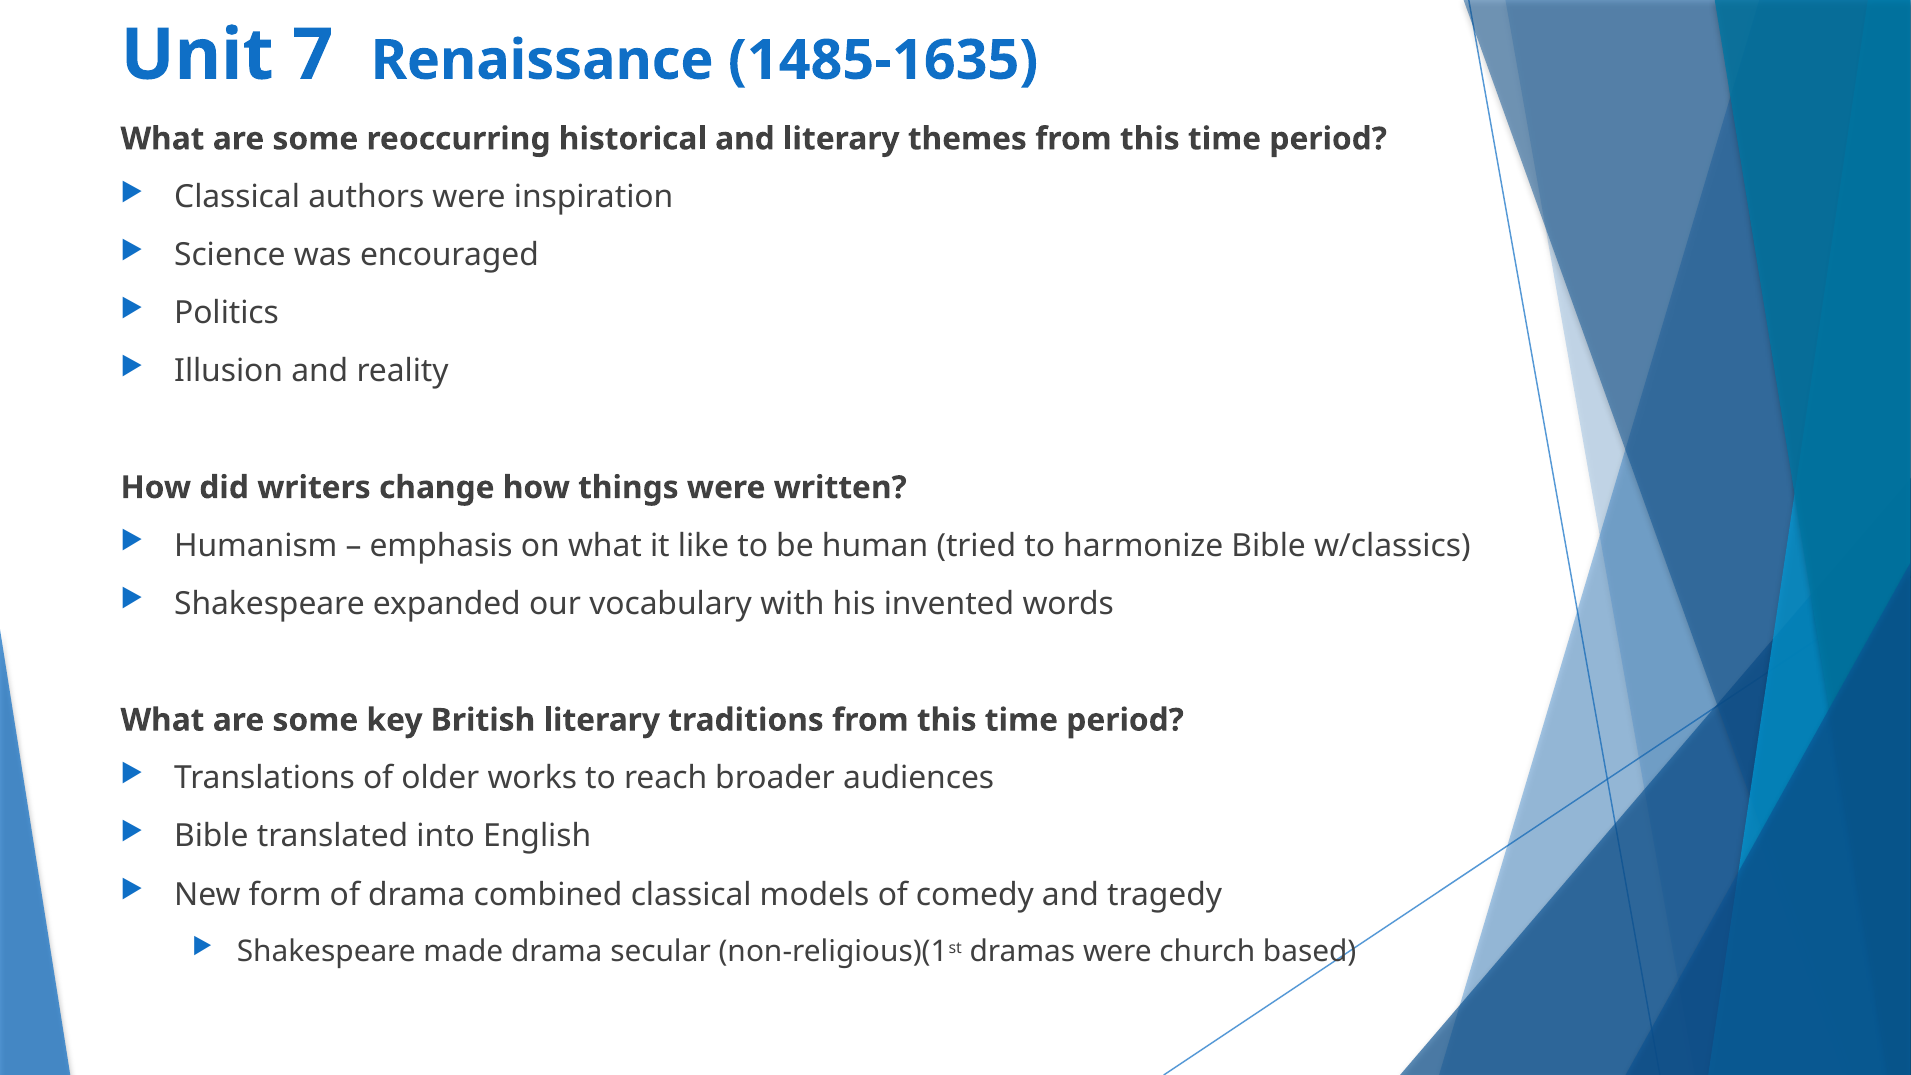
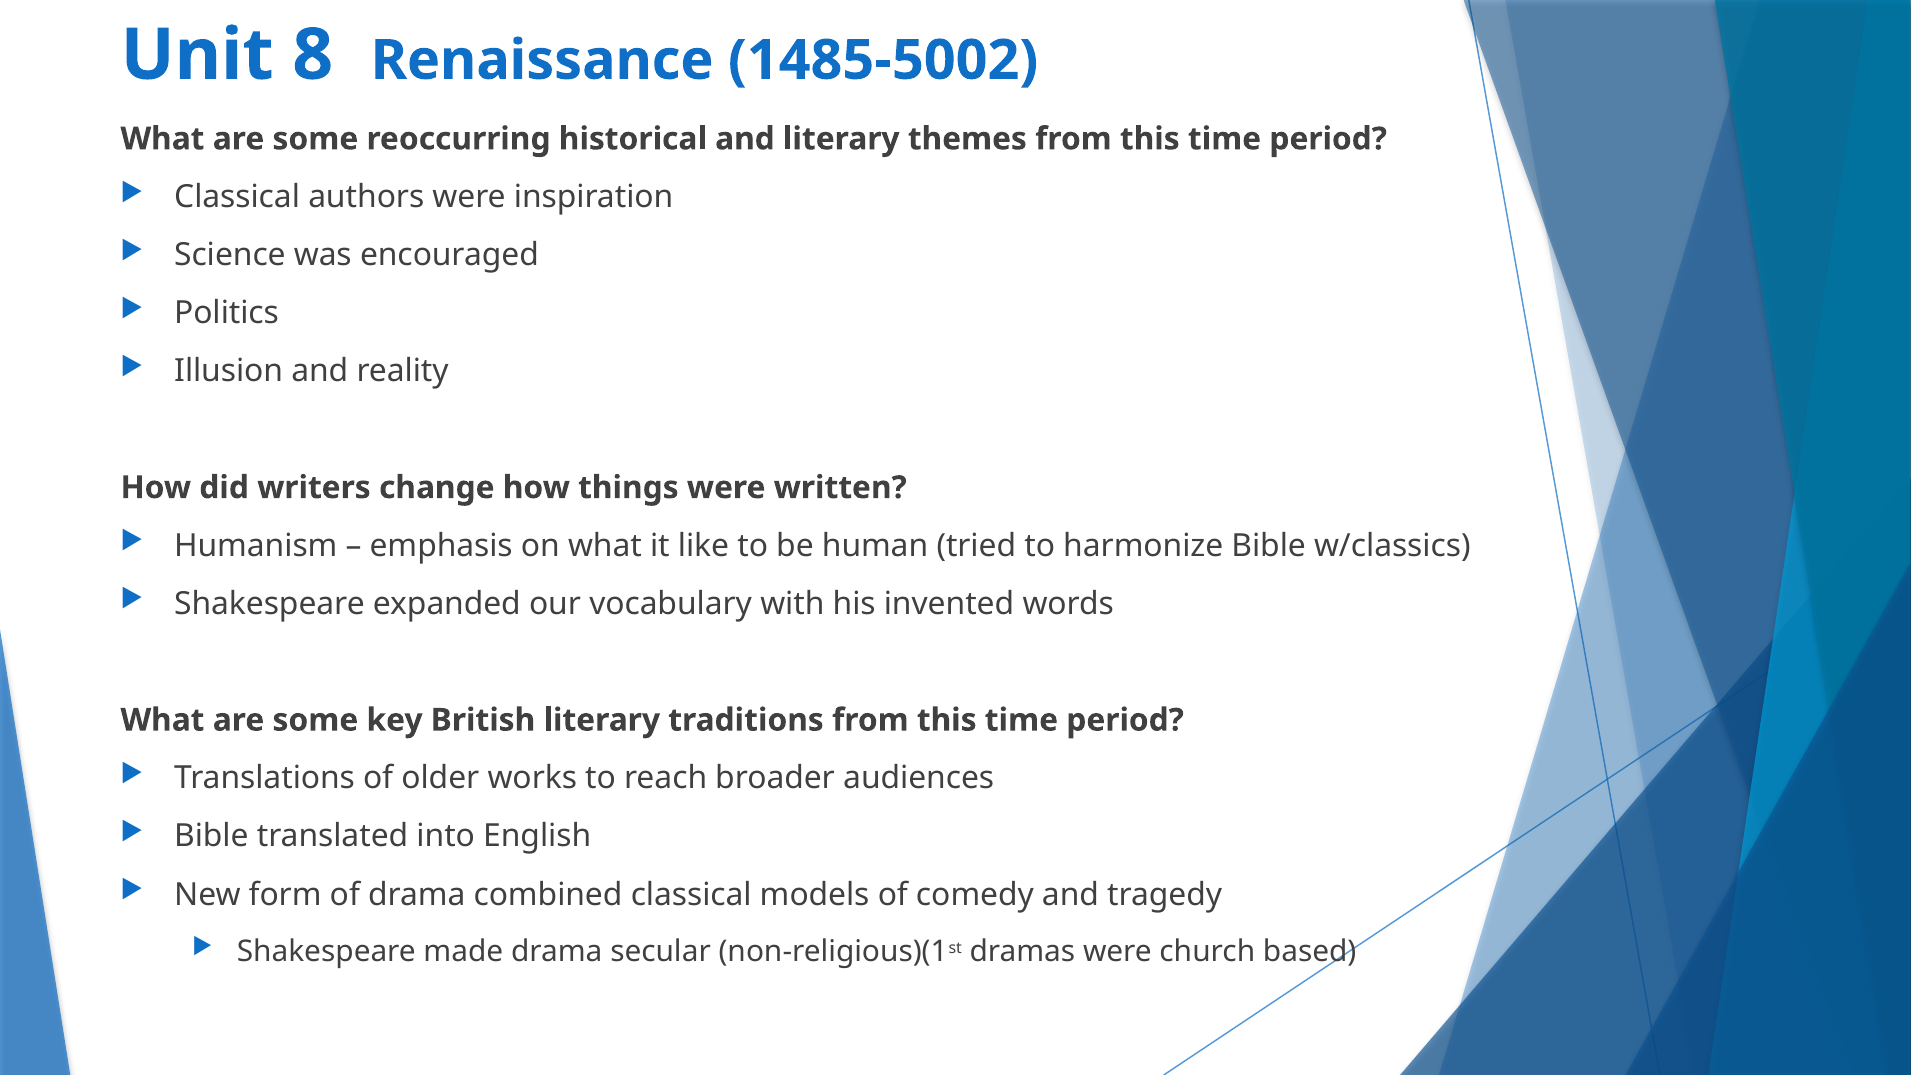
7: 7 -> 8
1485-1635: 1485-1635 -> 1485-5002
